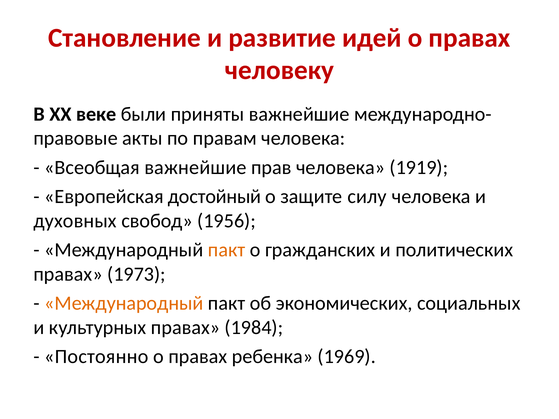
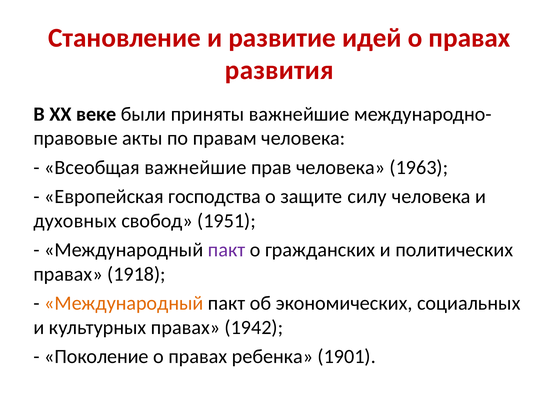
человеку: человеку -> развития
1919: 1919 -> 1963
достойный: достойный -> господства
1956: 1956 -> 1951
пакт at (227, 250) colour: orange -> purple
1973: 1973 -> 1918
1984: 1984 -> 1942
Постоянно: Постоянно -> Поколение
1969: 1969 -> 1901
